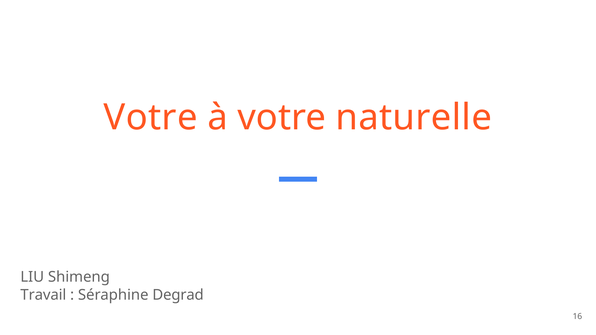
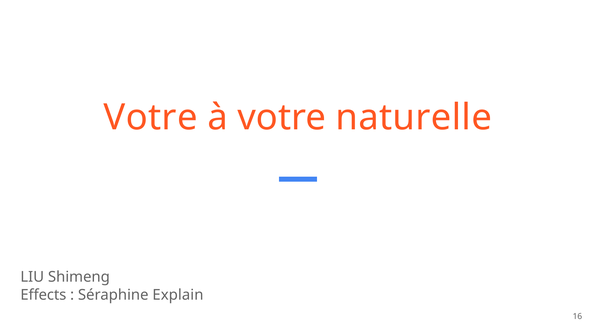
Travail: Travail -> Effects
Degrad: Degrad -> Explain
